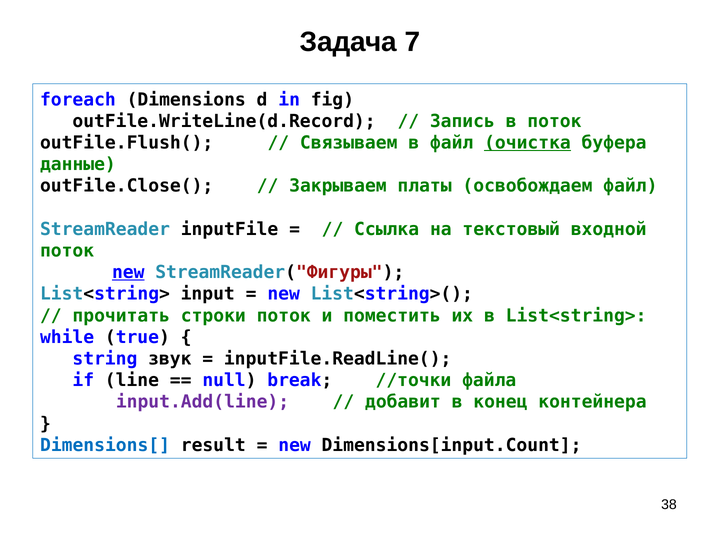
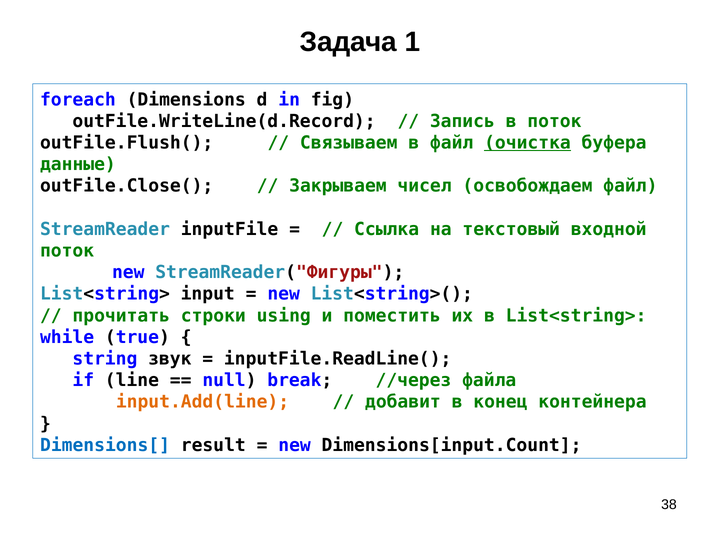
7: 7 -> 1
платы: платы -> чисел
new at (128, 272) underline: present -> none
строки поток: поток -> using
//точки: //точки -> //через
input.Add(line colour: purple -> orange
